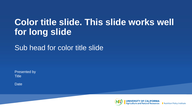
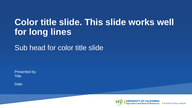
long slide: slide -> lines
